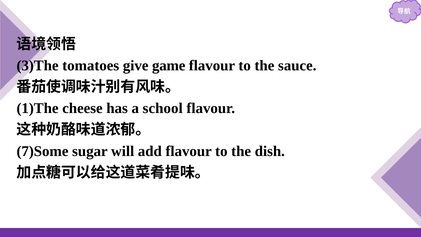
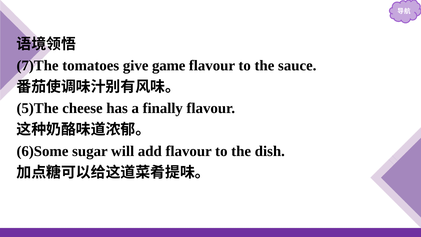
3)The: 3)The -> 7)The
1)The: 1)The -> 5)The
school: school -> finally
7)Some: 7)Some -> 6)Some
